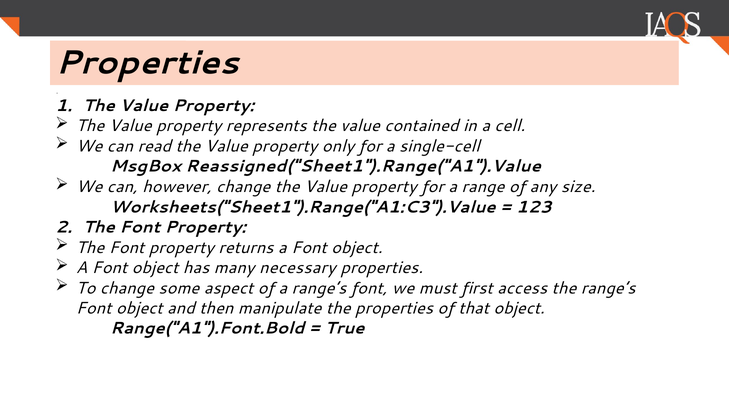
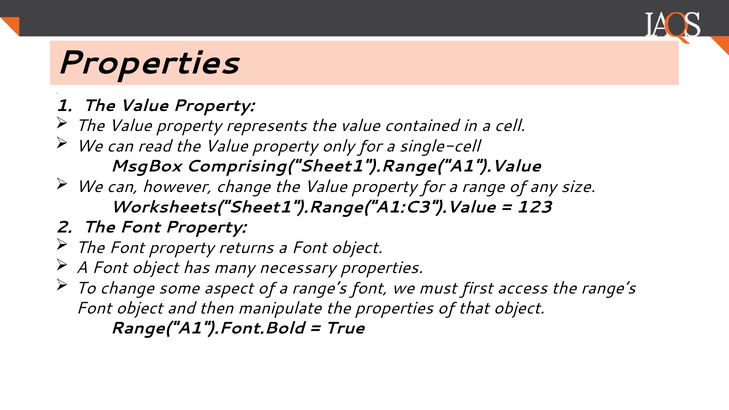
Reassigned("Sheet1").Range("A1").Value: Reassigned("Sheet1").Range("A1").Value -> Comprising("Sheet1").Range("A1").Value
